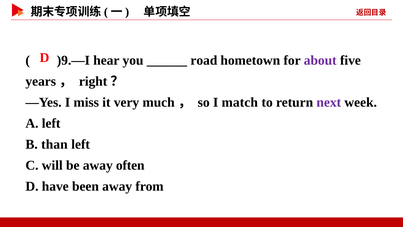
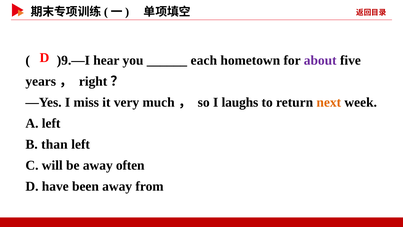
road: road -> each
match: match -> laughs
next colour: purple -> orange
